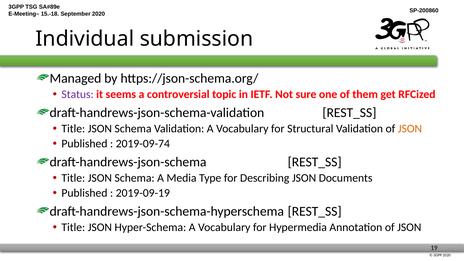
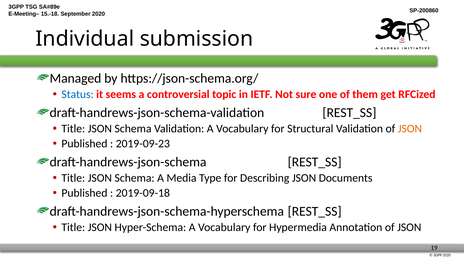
Status colour: purple -> blue
2019-09-74: 2019-09-74 -> 2019-09-23
2019-09-19: 2019-09-19 -> 2019-09-18
